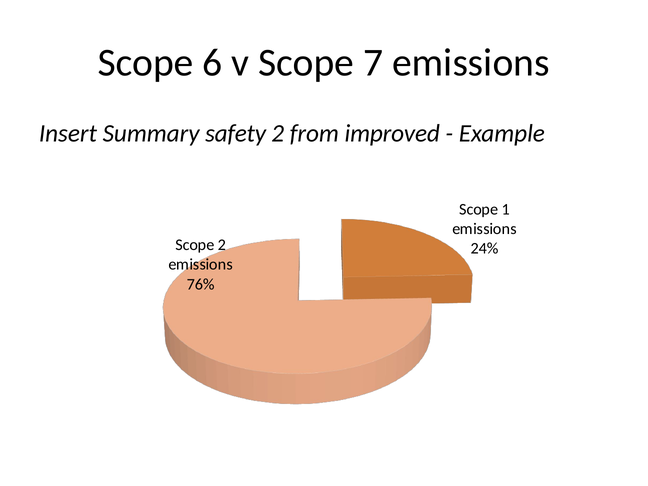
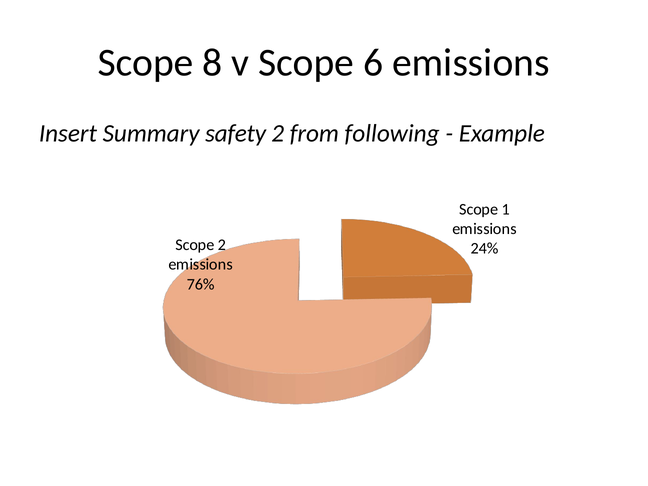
6: 6 -> 8
7: 7 -> 6
improved: improved -> following
